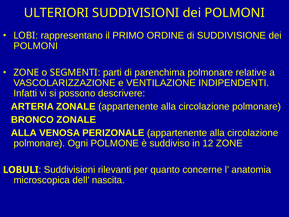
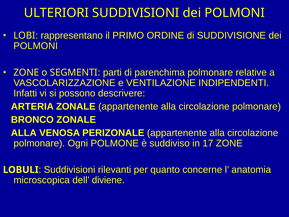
12: 12 -> 17
nascita: nascita -> diviene
